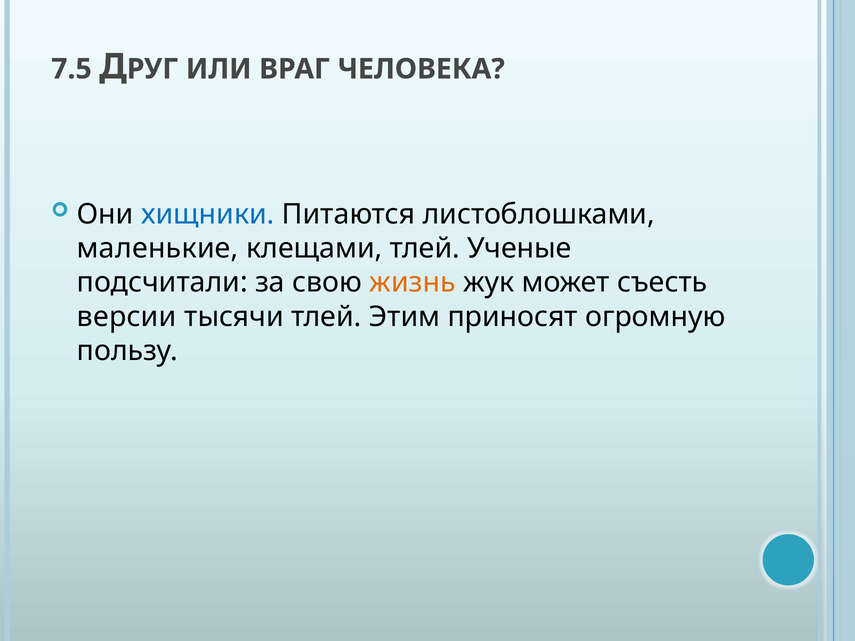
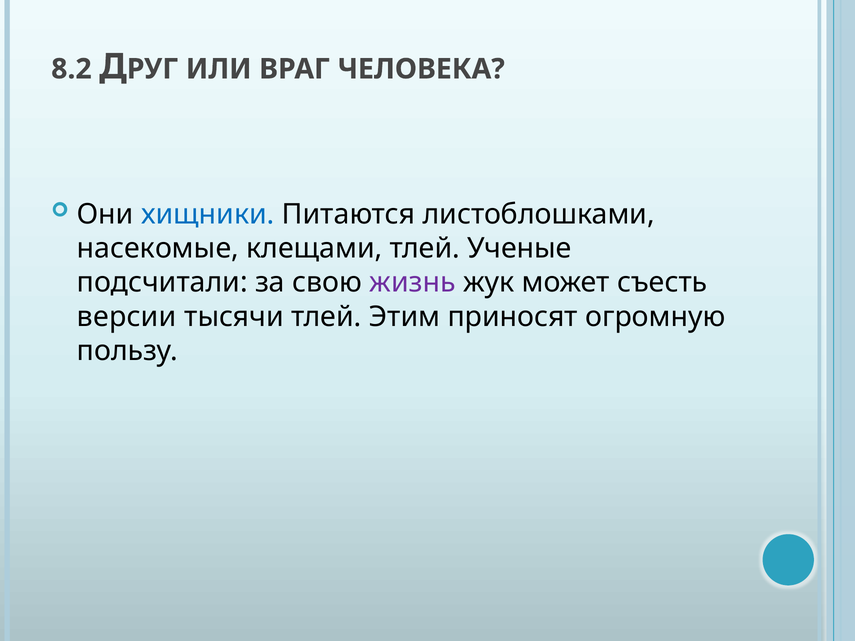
7.5: 7.5 -> 8.2
маленькие: маленькие -> насекомые
жизнь colour: orange -> purple
